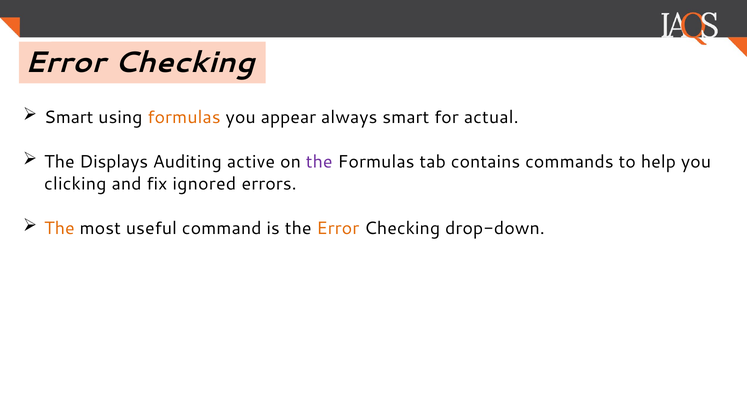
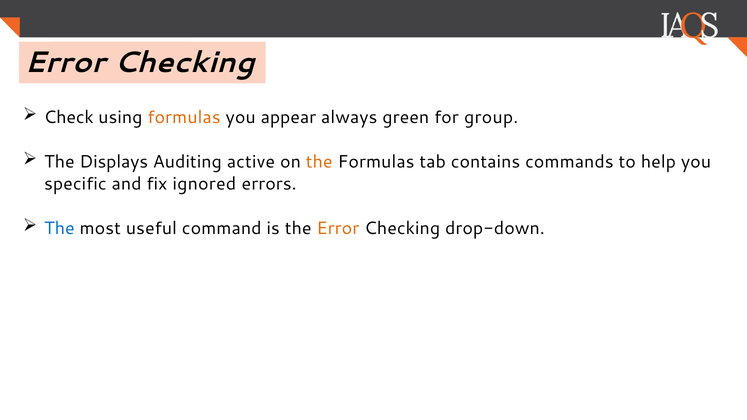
Smart at (69, 118): Smart -> Check
always smart: smart -> green
actual: actual -> group
the at (319, 162) colour: purple -> orange
clicking: clicking -> specific
The at (59, 228) colour: orange -> blue
